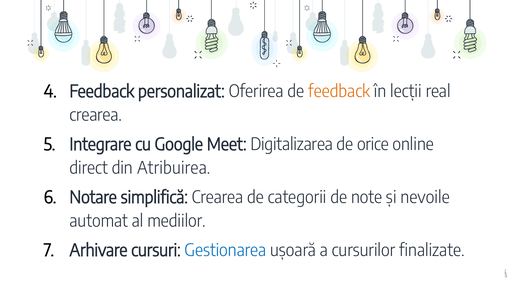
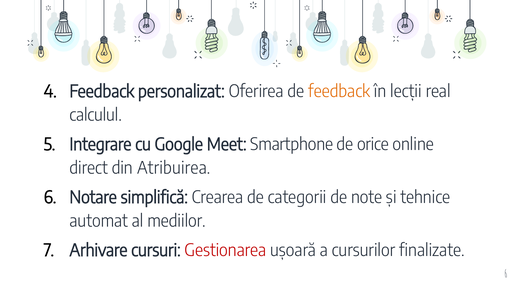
crearea at (96, 115): crearea -> calculul
Digitalizarea: Digitalizarea -> Smartphone
nevoile: nevoile -> tehnice
Gestionarea colour: blue -> red
